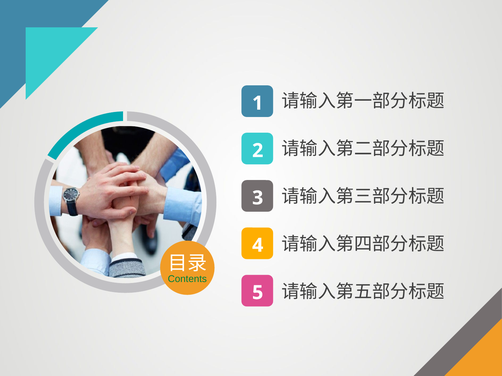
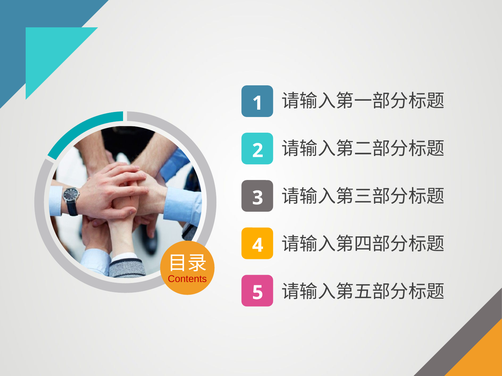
Contents colour: green -> red
